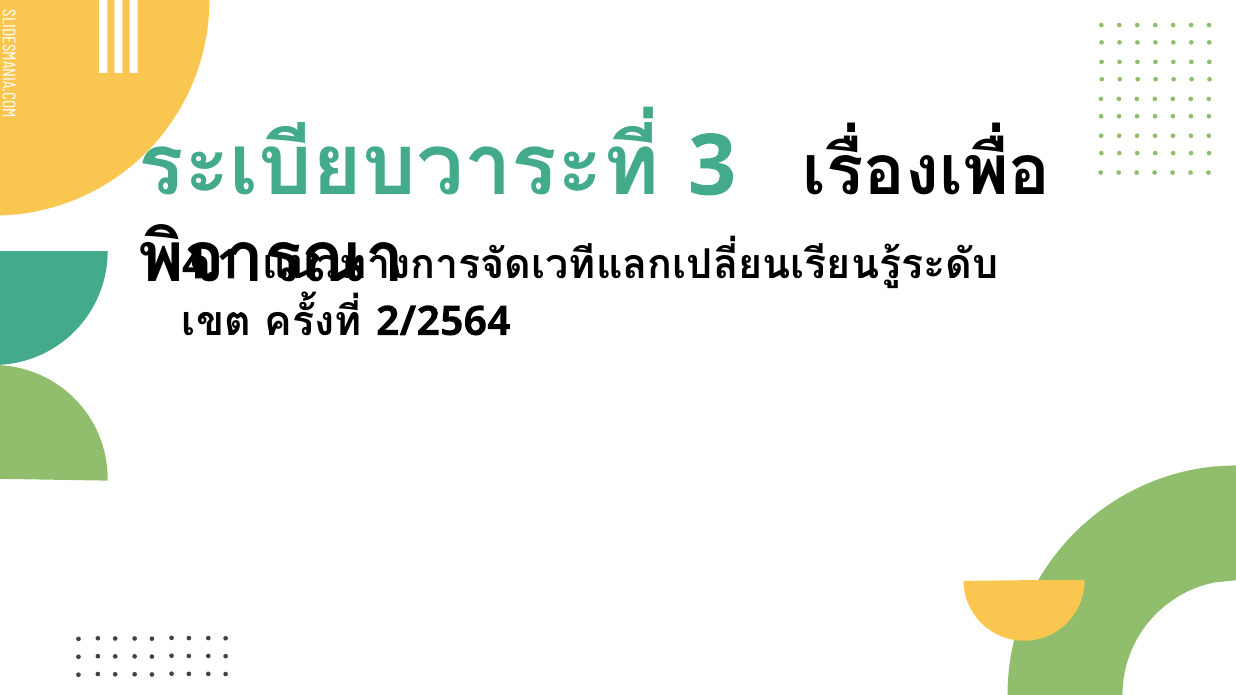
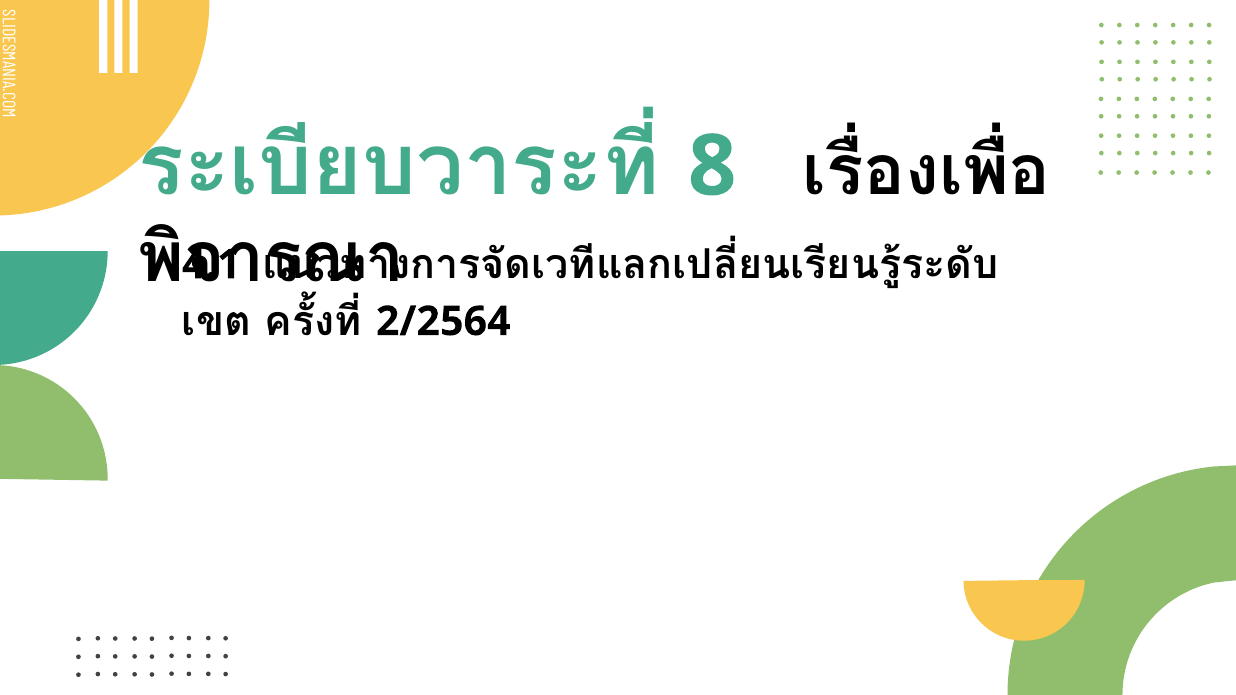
3: 3 -> 8
